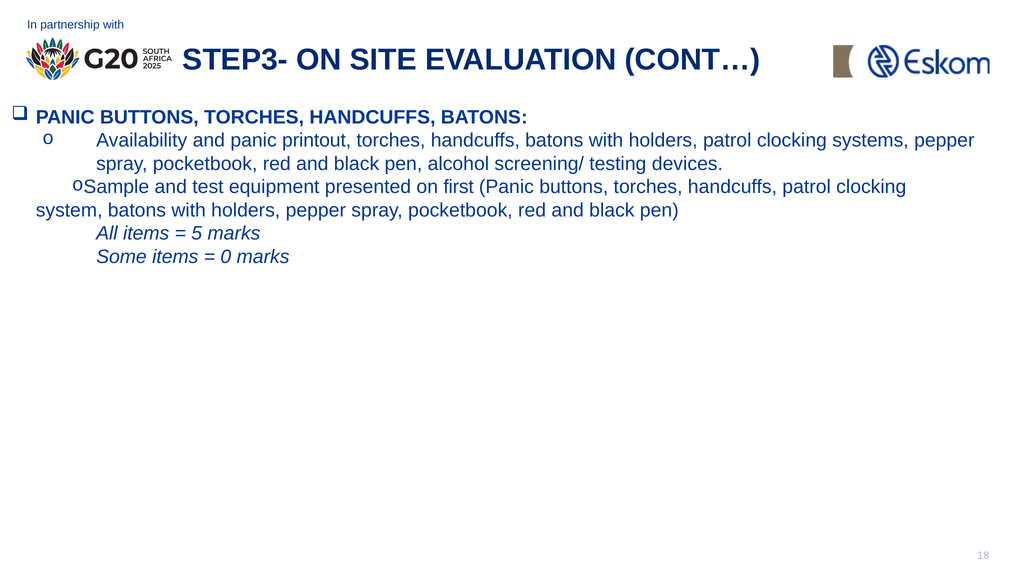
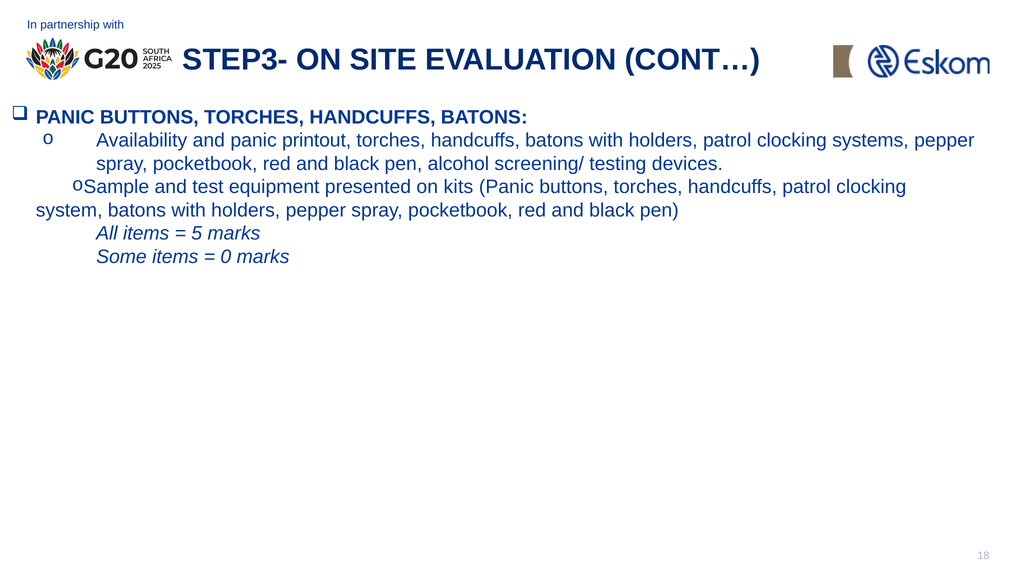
first: first -> kits
